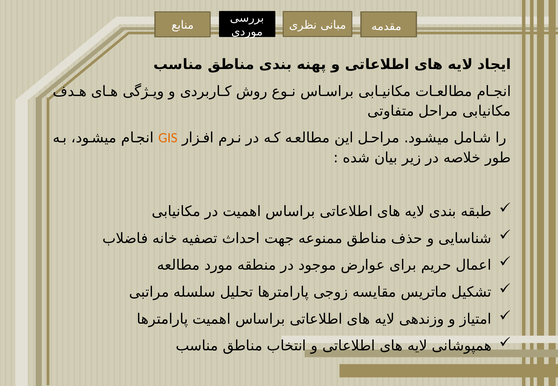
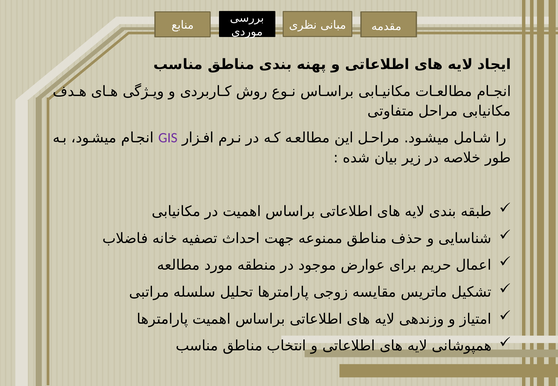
GIS colour: orange -> purple
